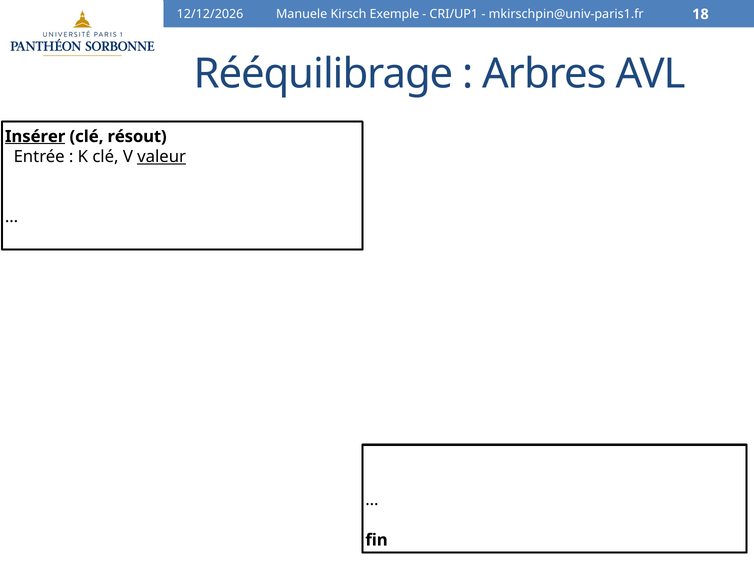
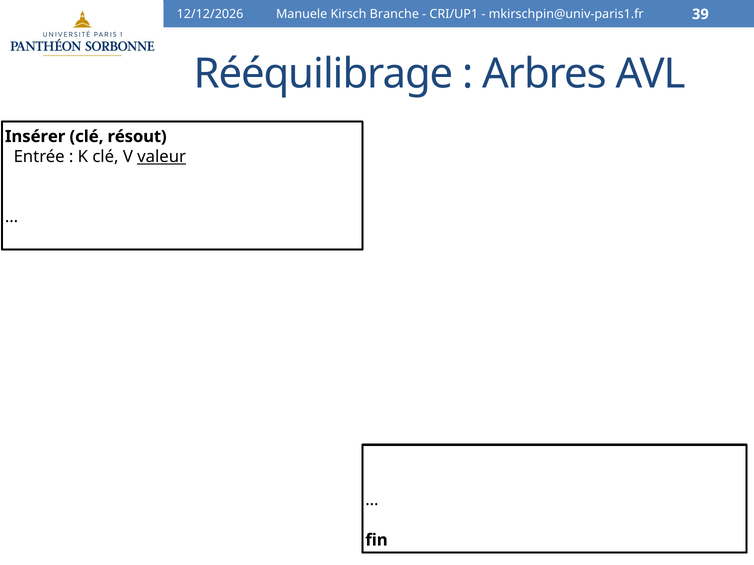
Exemple: Exemple -> Branche
18: 18 -> 39
Insérer underline: present -> none
